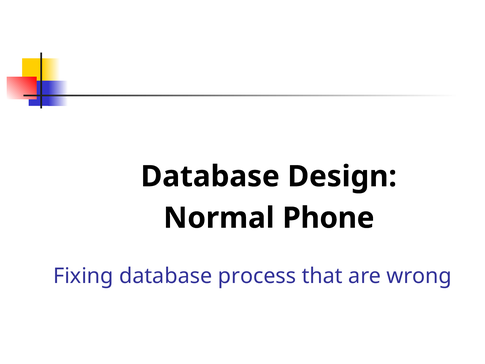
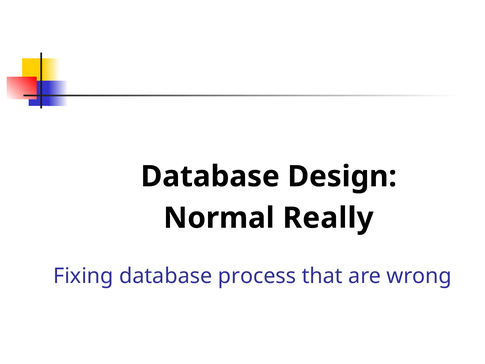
Phone: Phone -> Really
